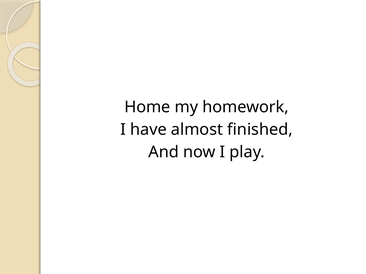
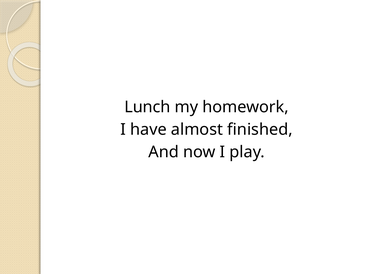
Home: Home -> Lunch
